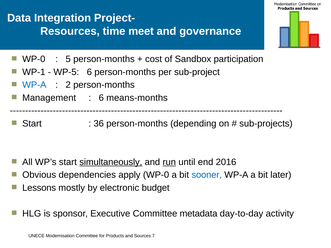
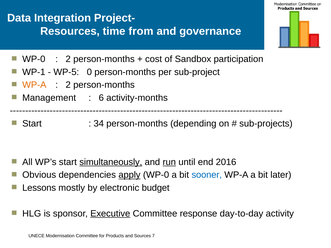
meet: meet -> from
5 at (68, 59): 5 -> 2
WP-5 6: 6 -> 0
WP-A at (34, 85) colour: blue -> orange
means-months: means-months -> activity-months
36: 36 -> 34
apply underline: none -> present
Executive underline: none -> present
metadata: metadata -> response
